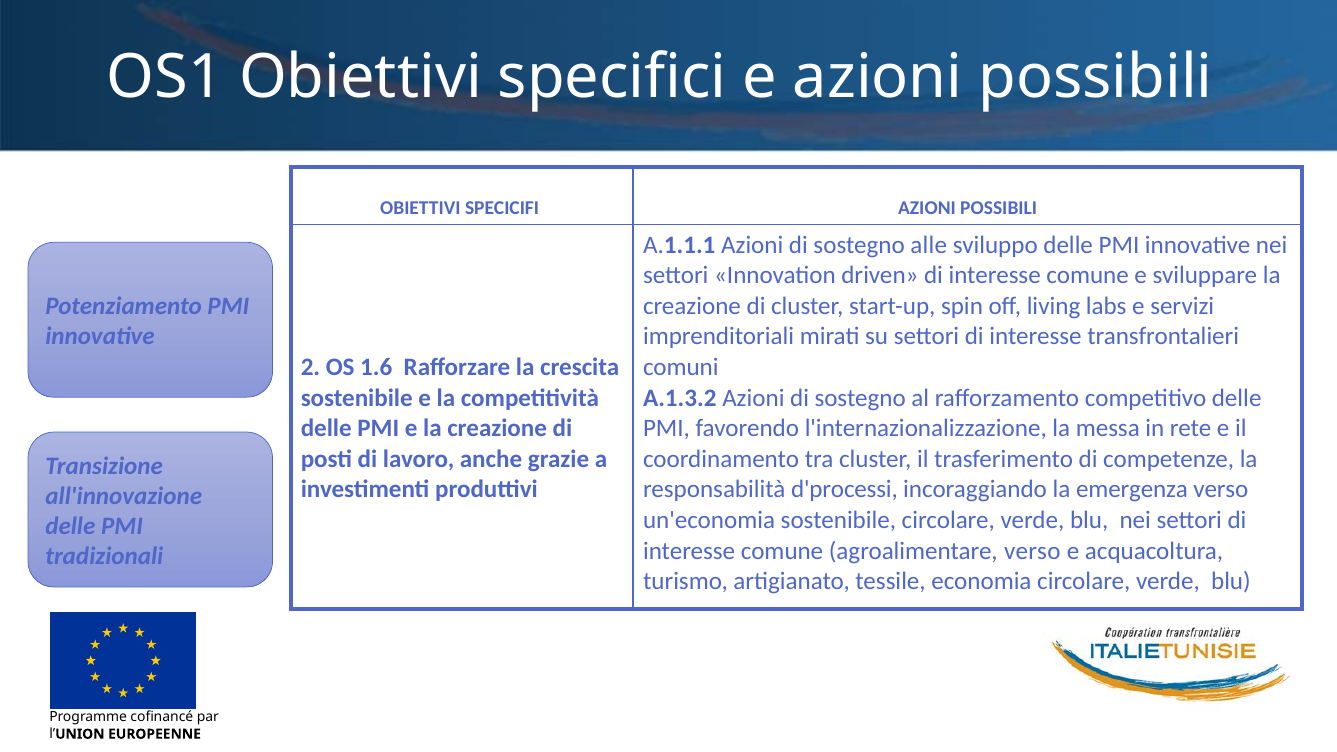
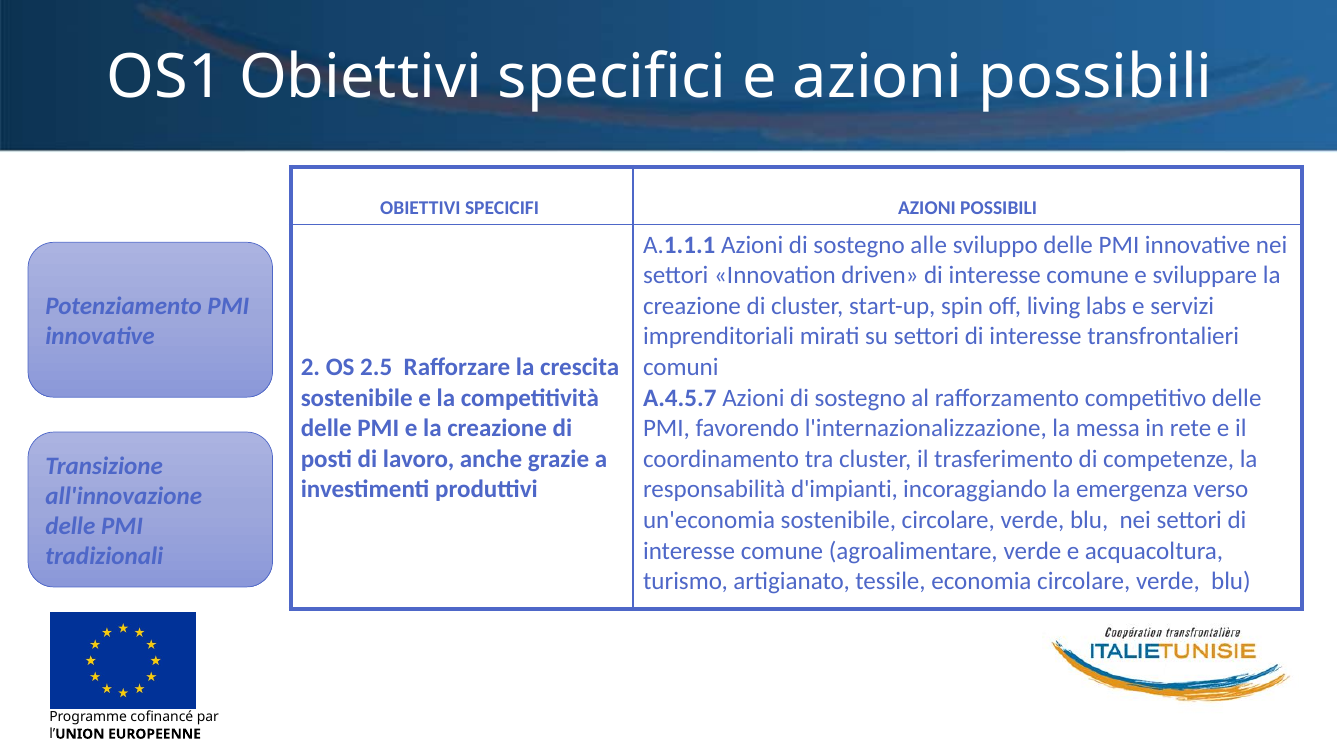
1.6: 1.6 -> 2.5
A.1.3.2: A.1.3.2 -> A.4.5.7
d'processi: d'processi -> d'impianti
agroalimentare verso: verso -> verde
